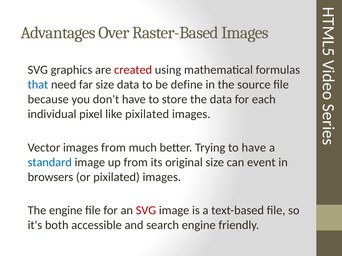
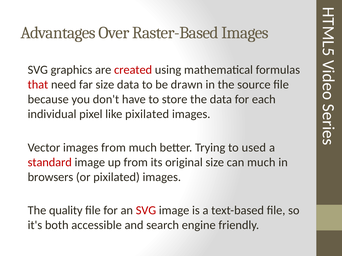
that colour: blue -> red
define: define -> drawn
to have: have -> used
standard colour: blue -> red
can event: event -> much
The engine: engine -> quality
